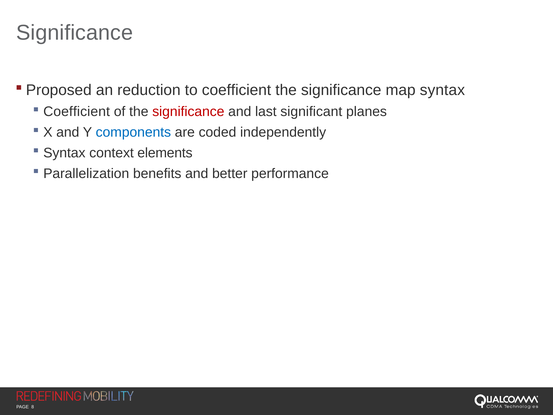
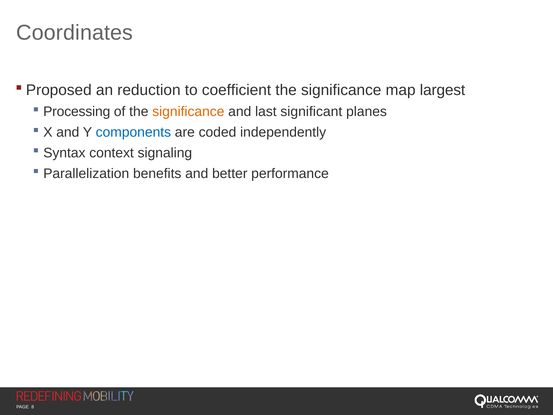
Significance at (75, 33): Significance -> Coordinates
map syntax: syntax -> largest
Coefficient at (77, 112): Coefficient -> Processing
significance at (188, 112) colour: red -> orange
elements: elements -> signaling
